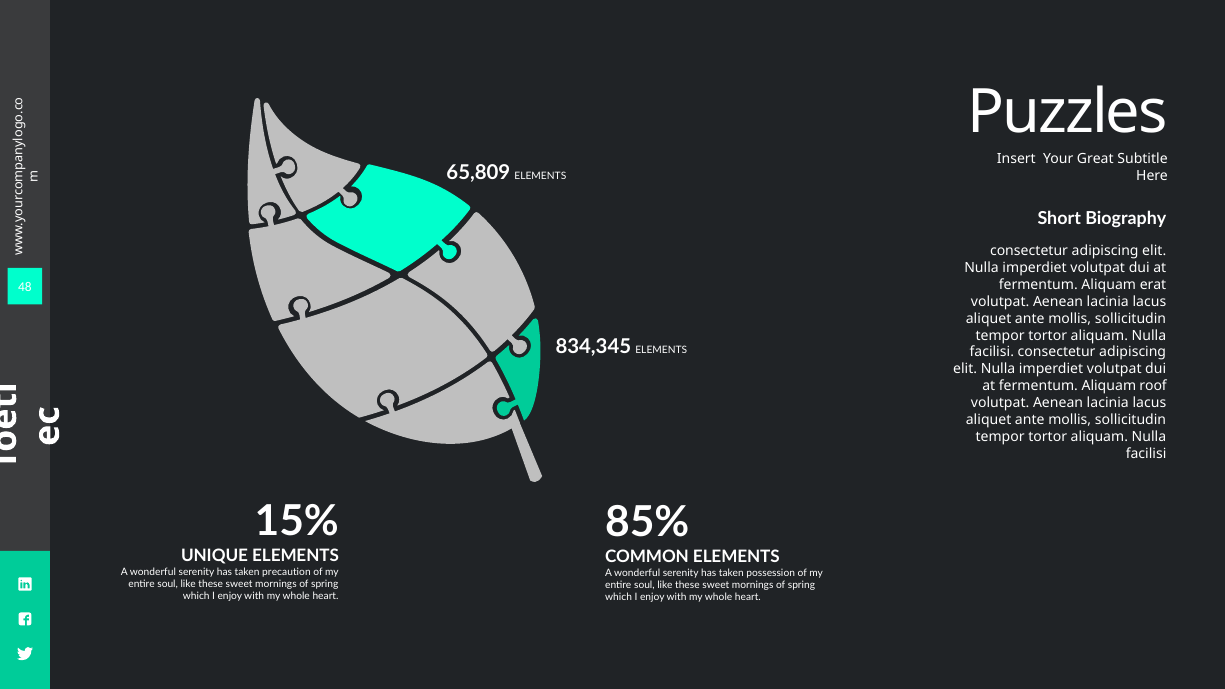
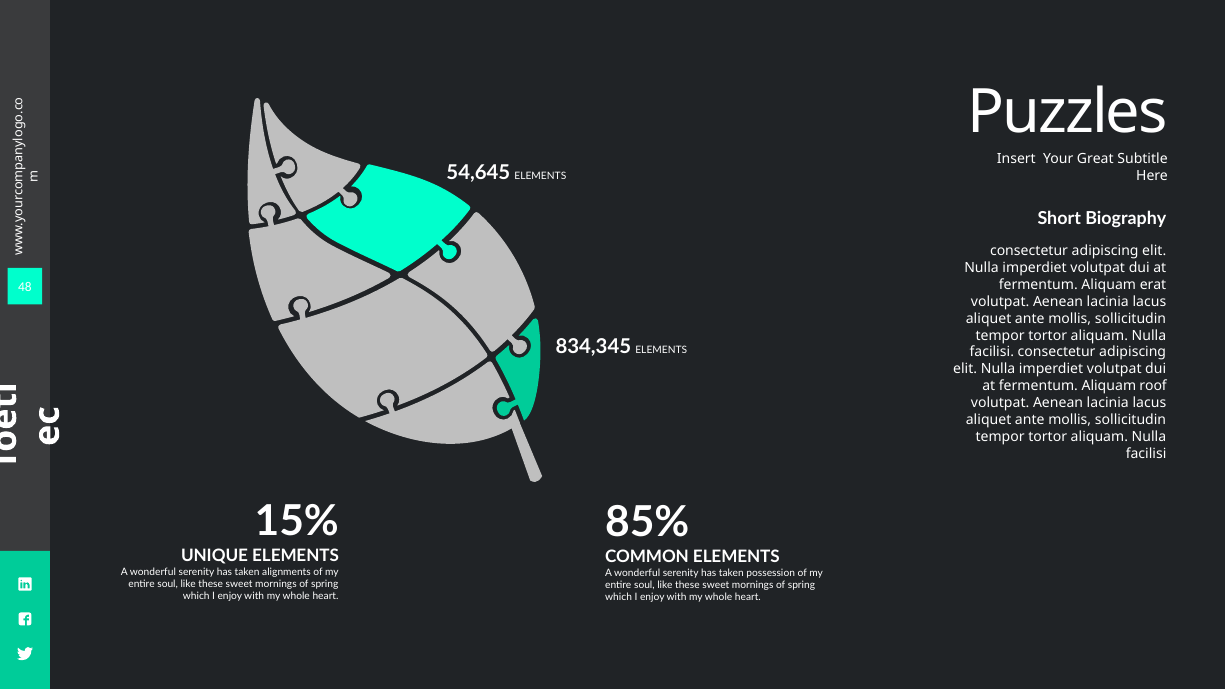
65,809: 65,809 -> 54,645
precaution: precaution -> alignments
